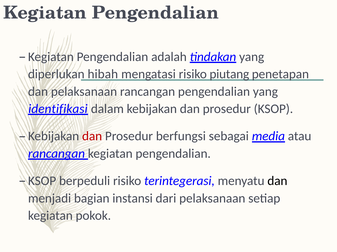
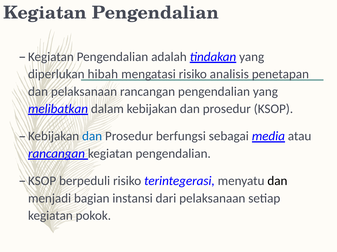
piutang: piutang -> analisis
identifikasi: identifikasi -> melibatkan
dan at (92, 137) colour: red -> blue
